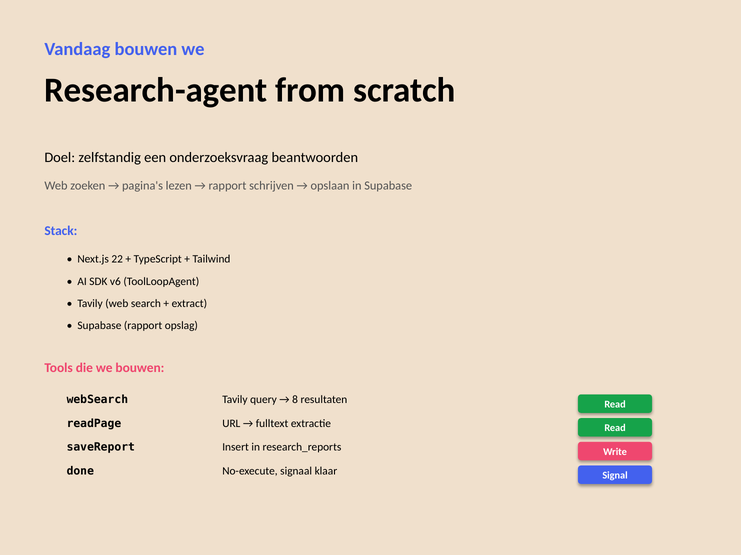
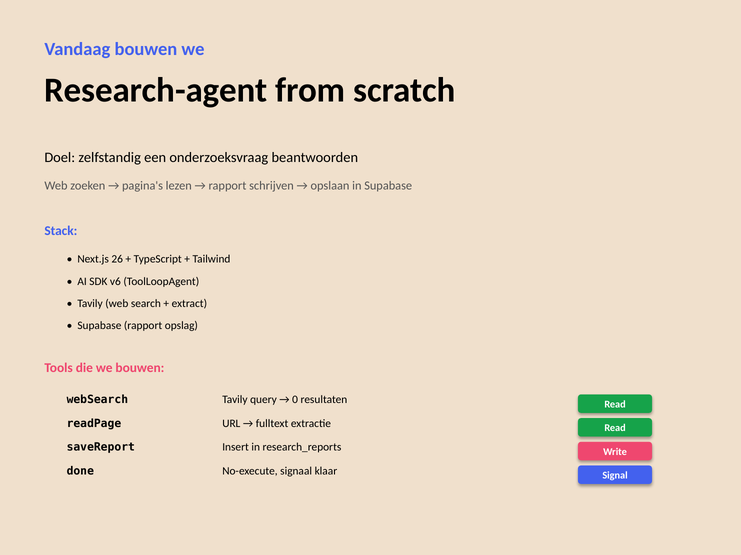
22: 22 -> 26
8: 8 -> 0
